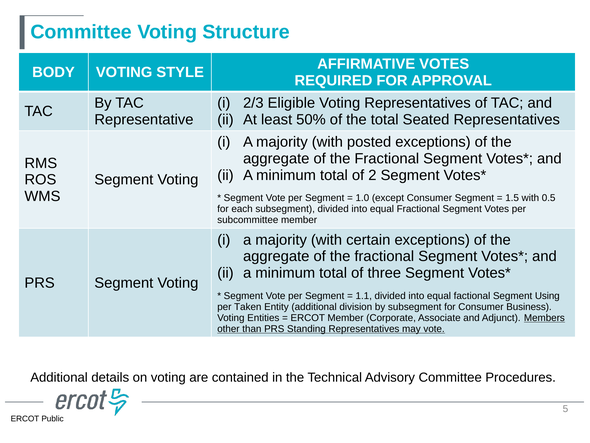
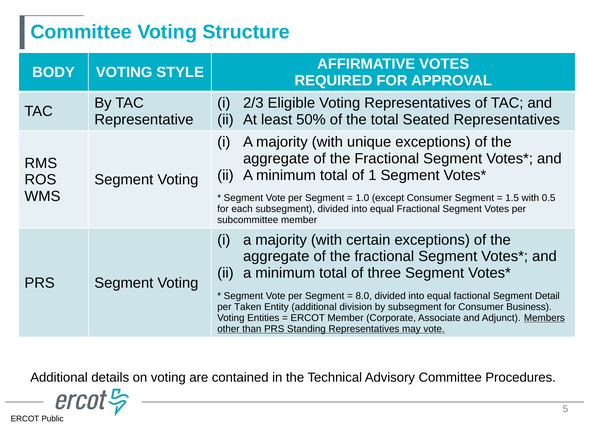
posted: posted -> unique
2: 2 -> 1
1.1: 1.1 -> 8.0
Using: Using -> Detail
